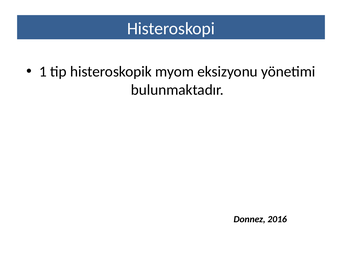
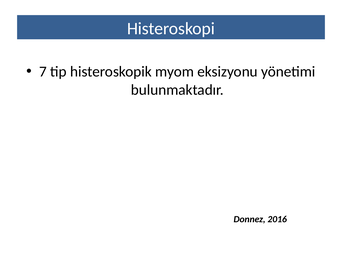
1: 1 -> 7
